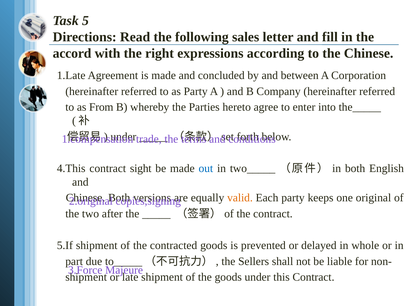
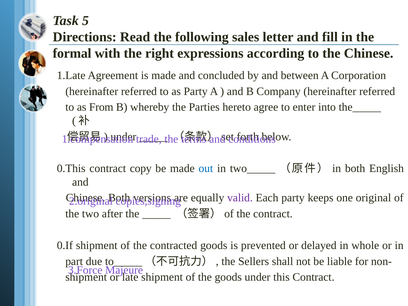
accord: accord -> formal
4.This: 4.This -> 0.This
sight: sight -> copy
valid colour: orange -> purple
5.If: 5.If -> 0.If
